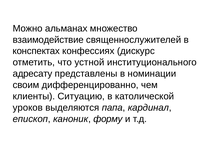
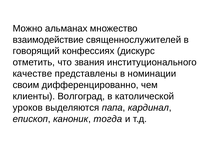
конспектах: конспектах -> говорящий
устной: устной -> звания
адресату: адресату -> качестве
Ситуацию: Ситуацию -> Волгоград
форму: форму -> тогда
